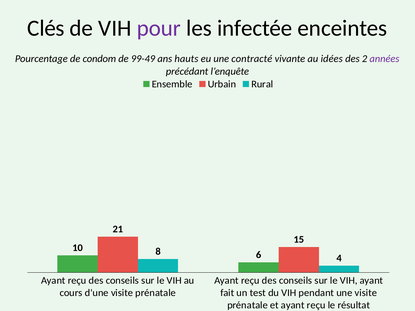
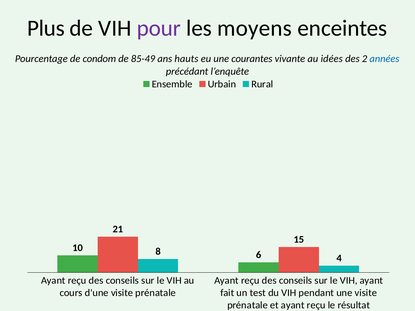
Clés: Clés -> Plus
infectée: infectée -> moyens
99-49: 99-49 -> 85-49
contracté: contracté -> courantes
années colour: purple -> blue
